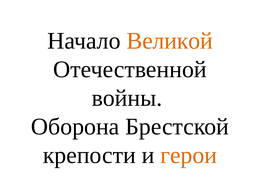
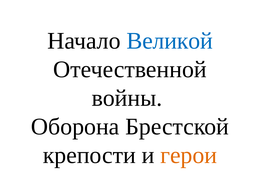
Великой colour: orange -> blue
